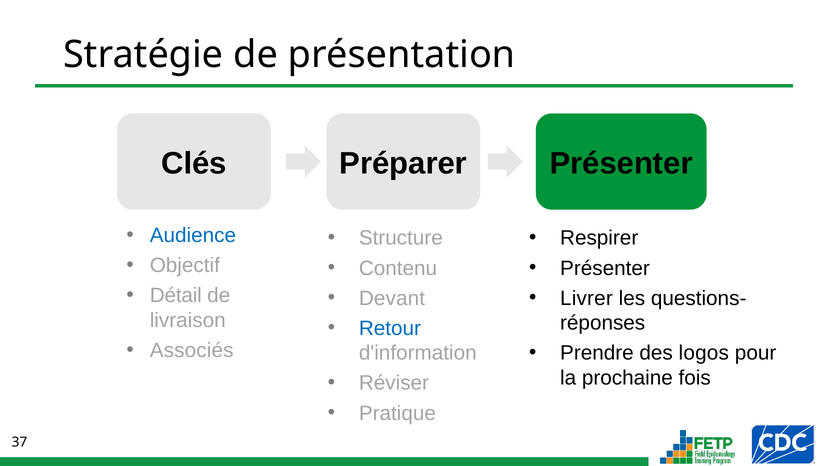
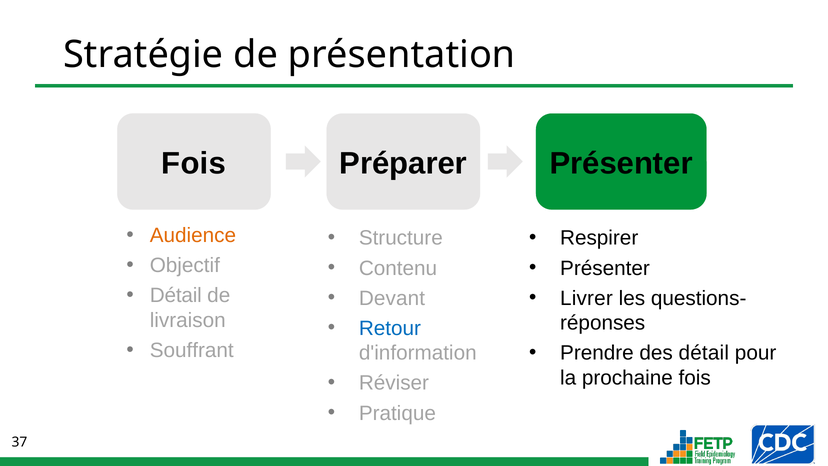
Clés at (194, 164): Clés -> Fois
Audience colour: blue -> orange
Associés: Associés -> Souffrant
des logos: logos -> détail
